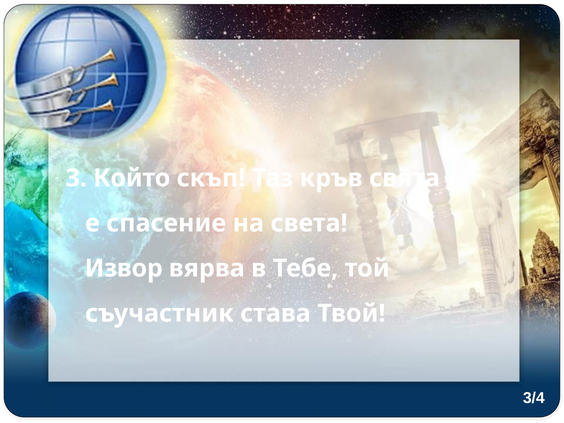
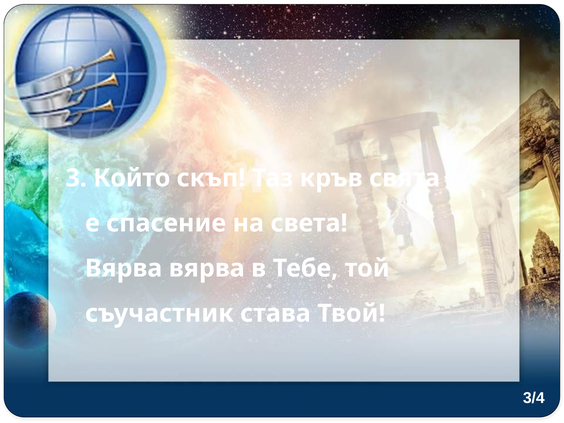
Извор at (124, 268): Извор -> Вярва
